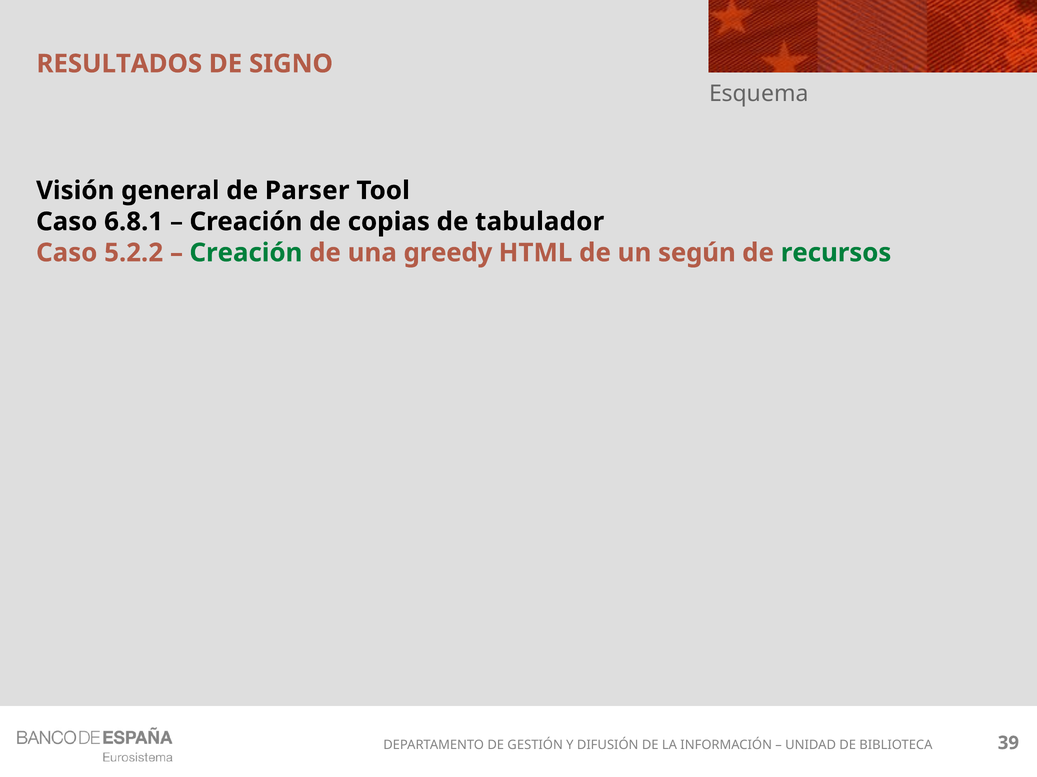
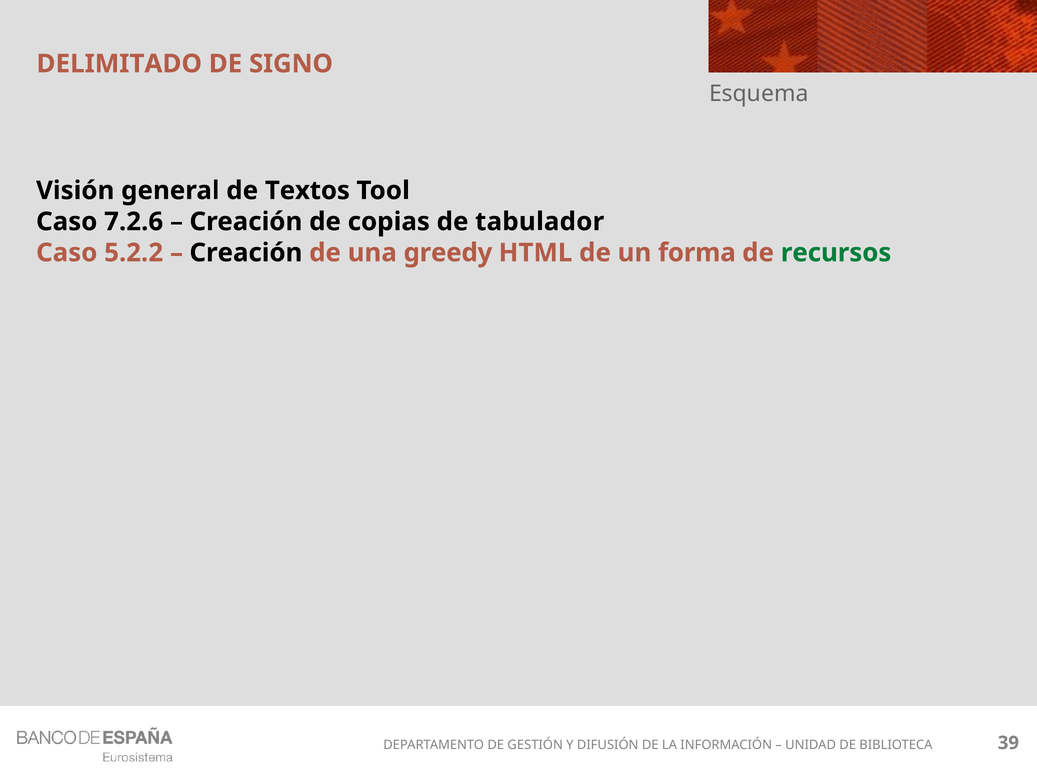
RESULTADOS: RESULTADOS -> DELIMITADO
Parser: Parser -> Textos
6.8.1: 6.8.1 -> 7.2.6
Creación at (246, 253) colour: green -> black
según: según -> forma
